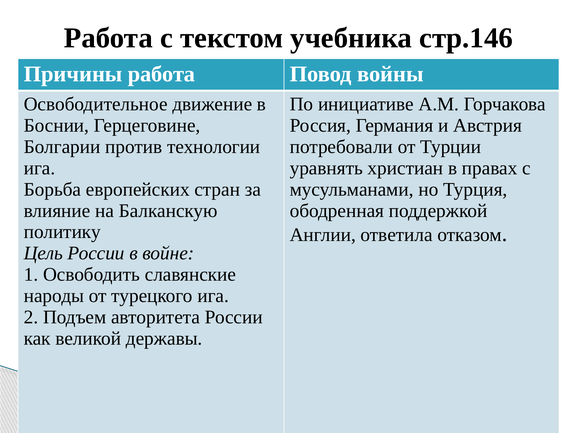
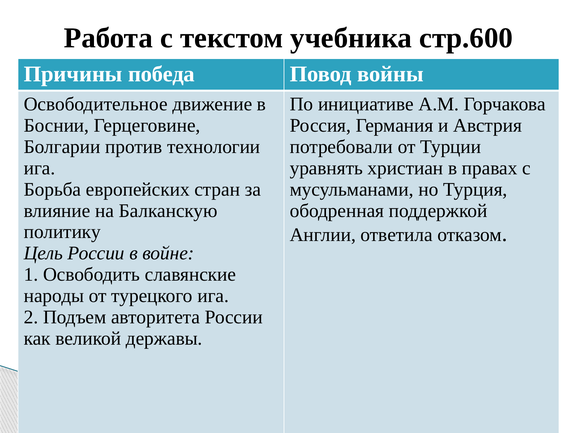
стр.146: стр.146 -> стр.600
Причины работа: работа -> победа
